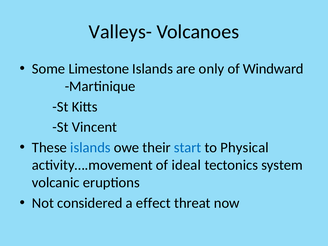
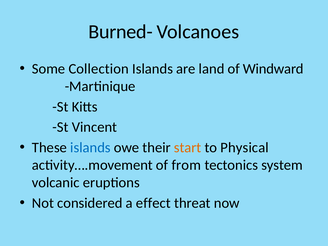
Valleys-: Valleys- -> Burned-
Limestone: Limestone -> Collection
only: only -> land
start colour: blue -> orange
ideal: ideal -> from
